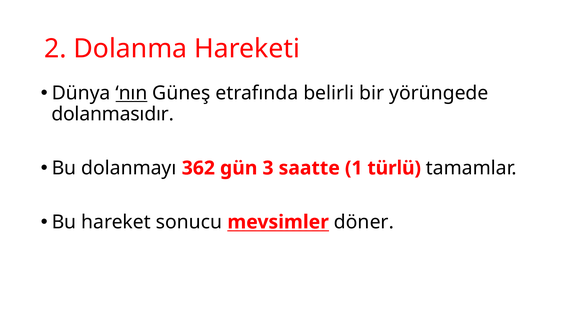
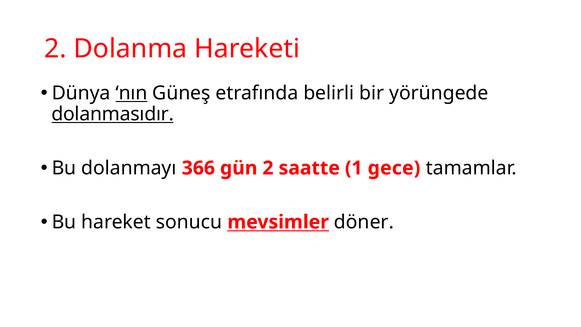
dolanmasıdır underline: none -> present
362: 362 -> 366
gün 3: 3 -> 2
türlü: türlü -> gece
